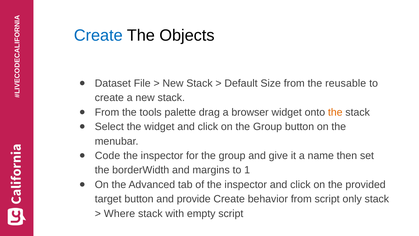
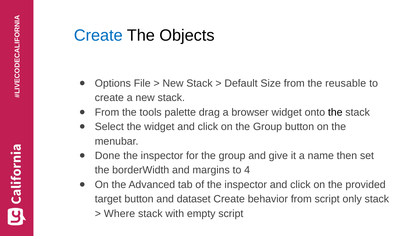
Dataset: Dataset -> Options
the at (335, 112) colour: orange -> black
Code: Code -> Done
1: 1 -> 4
provide: provide -> dataset
